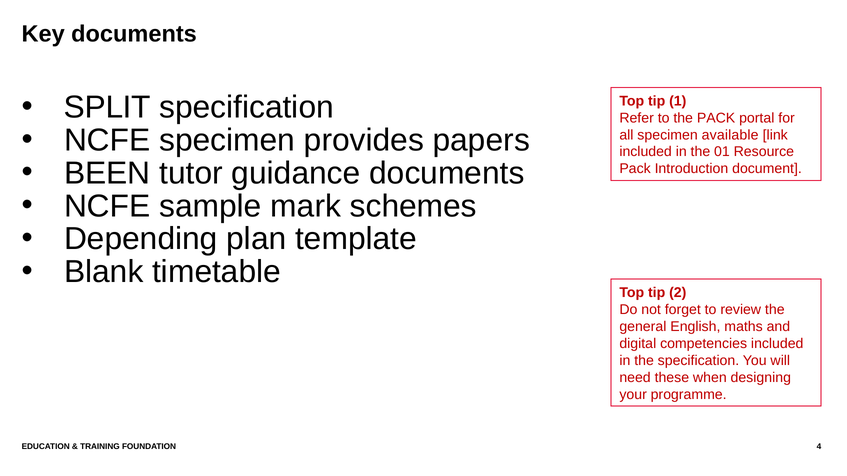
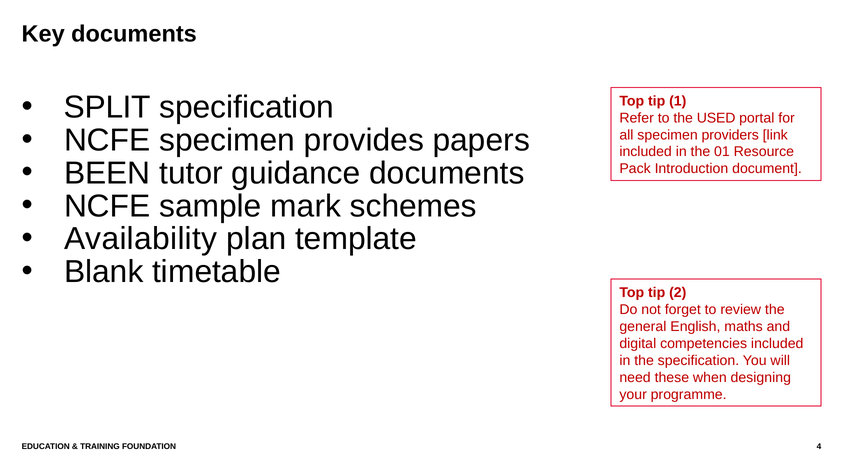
the PACK: PACK -> USED
available: available -> providers
Depending: Depending -> Availability
